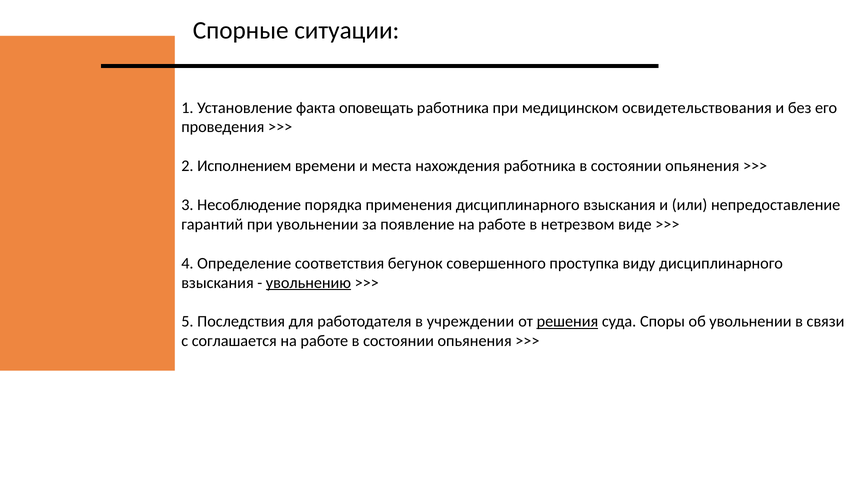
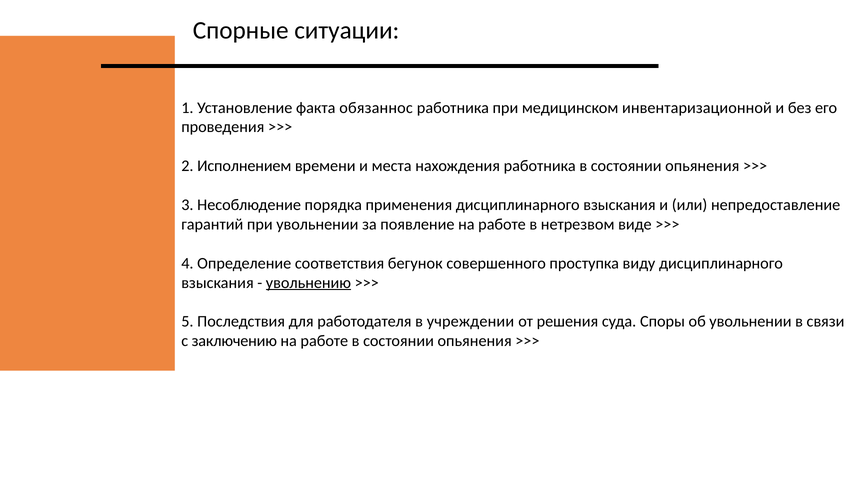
оповещать: оповещать -> обязаннос
освидетельствования: освидетельствования -> инвентаризационной
решения underline: present -> none
соглашается: соглашается -> заключению
